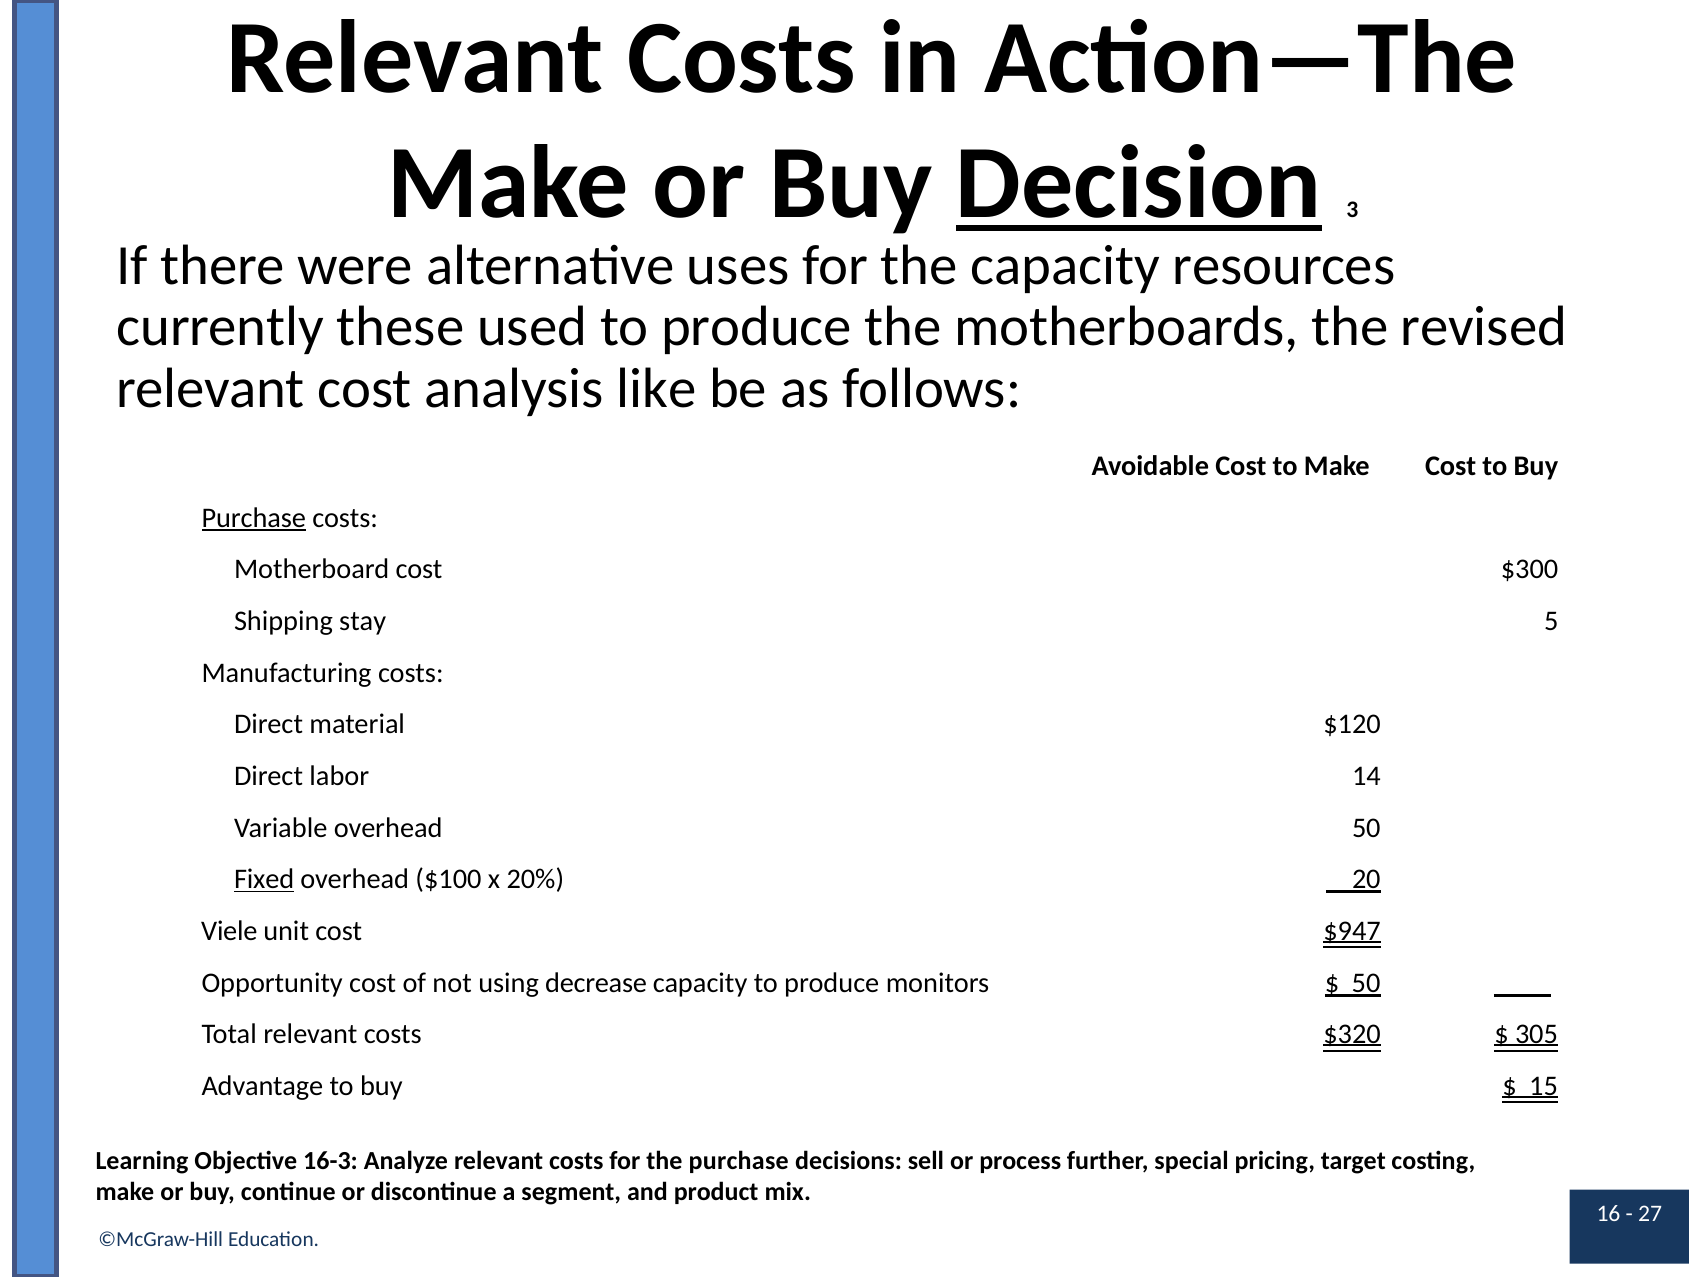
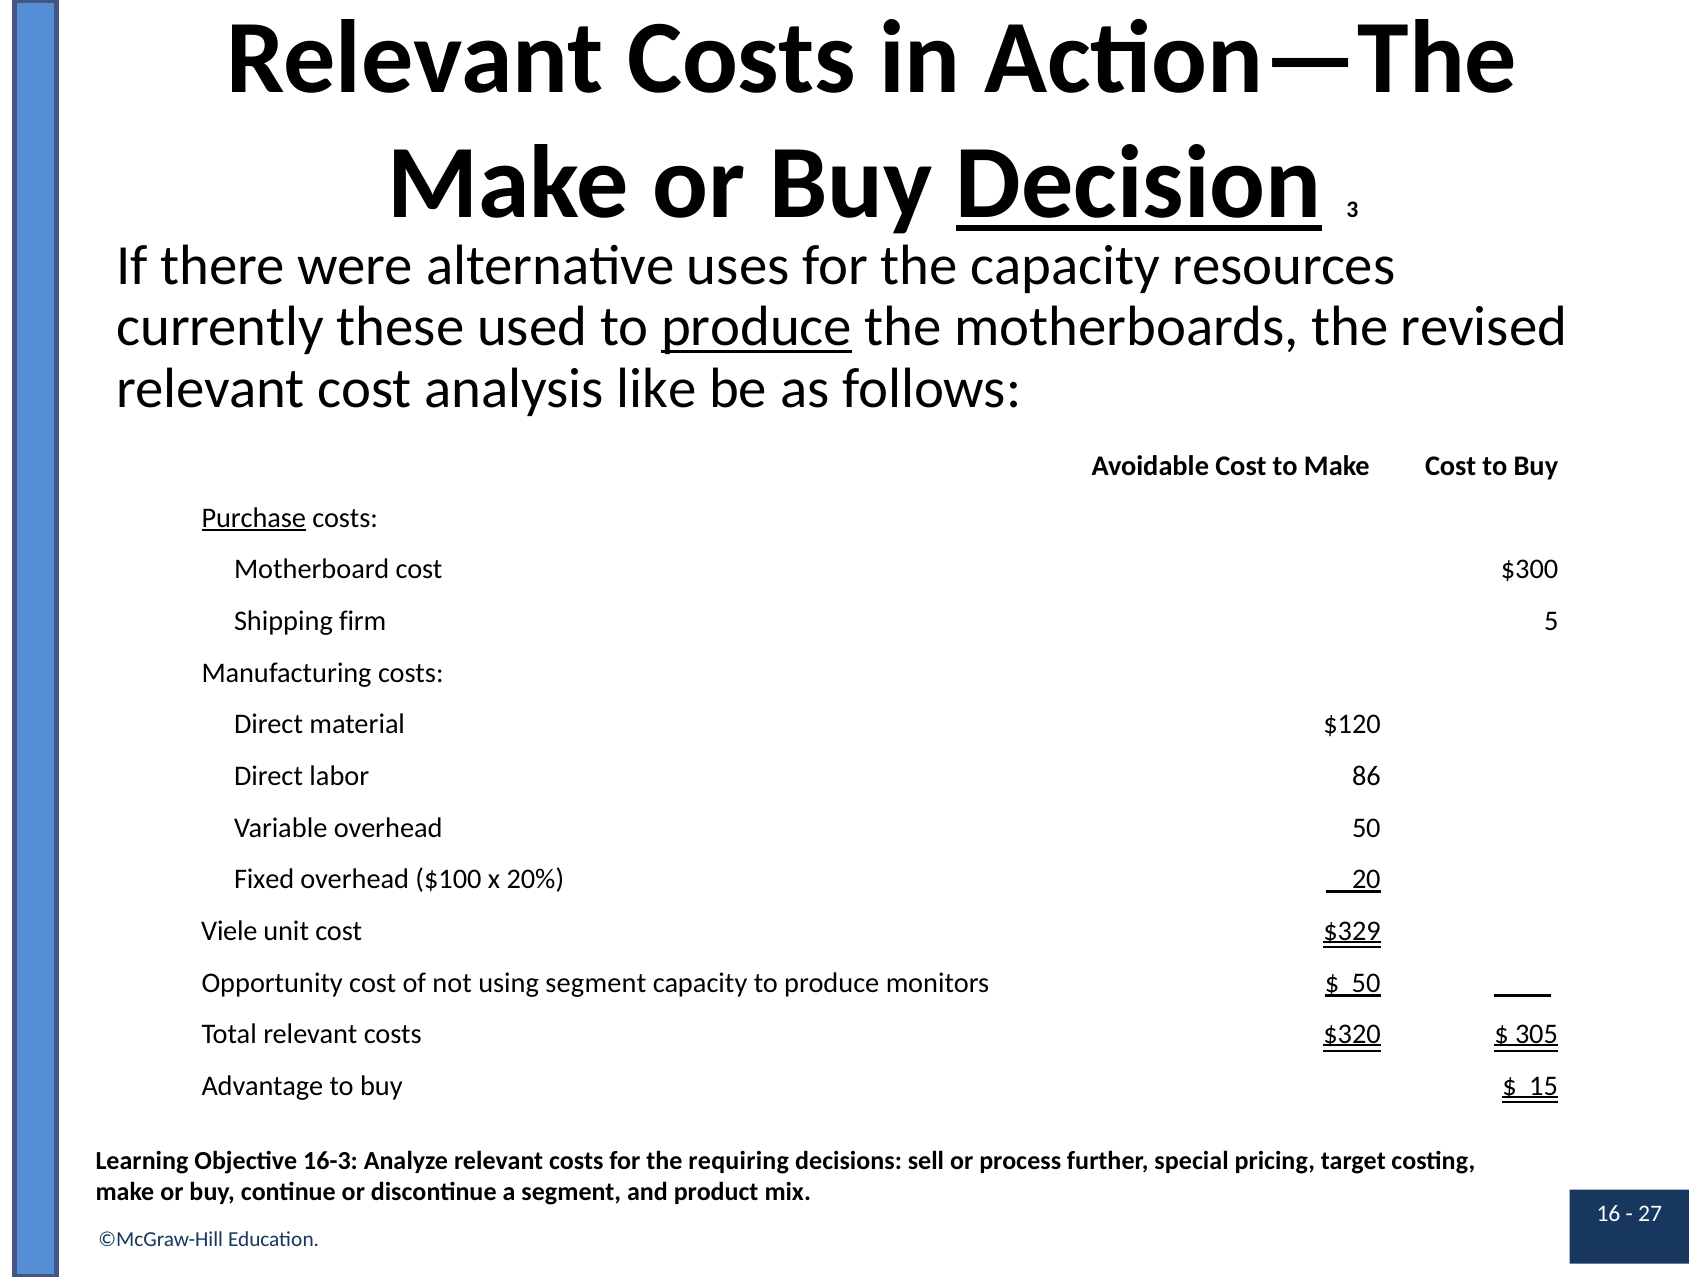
produce at (757, 327) underline: none -> present
stay: stay -> firm
14: 14 -> 86
Fixed underline: present -> none
$947: $947 -> $329
using decrease: decrease -> segment
the purchase: purchase -> requiring
